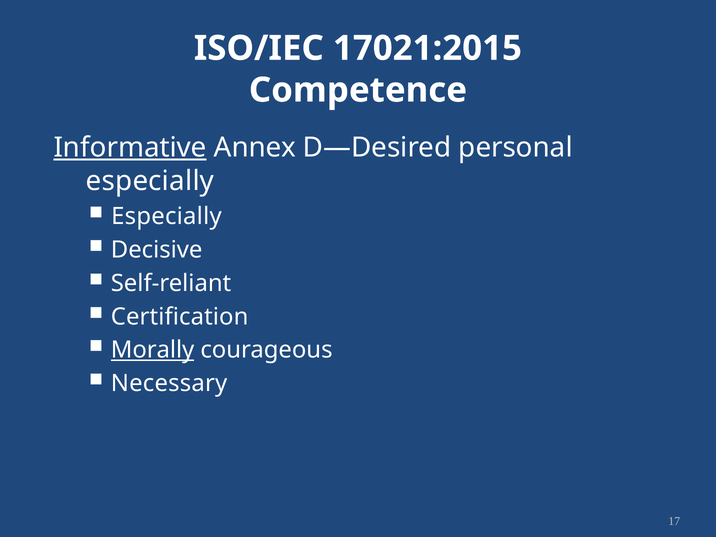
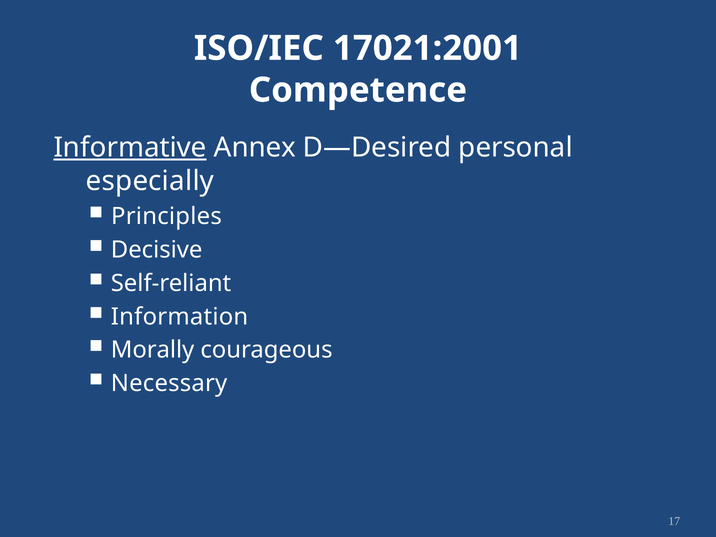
17021:2015: 17021:2015 -> 17021:2001
Especially at (166, 216): Especially -> Principles
Certification: Certification -> Information
Morally underline: present -> none
